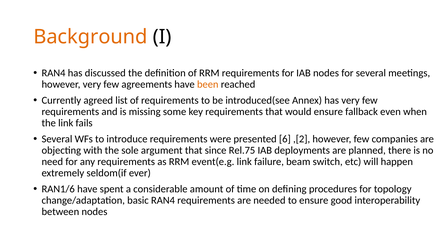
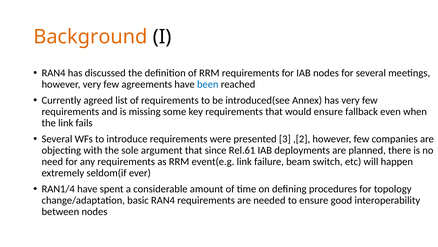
been colour: orange -> blue
6: 6 -> 3
Rel.75: Rel.75 -> Rel.61
RAN1/6: RAN1/6 -> RAN1/4
